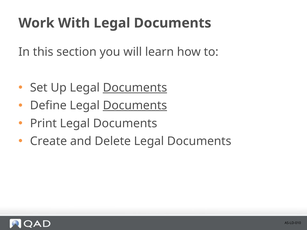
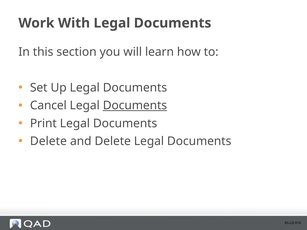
Documents at (135, 88) underline: present -> none
Define: Define -> Cancel
Create at (48, 141): Create -> Delete
